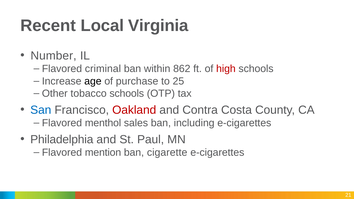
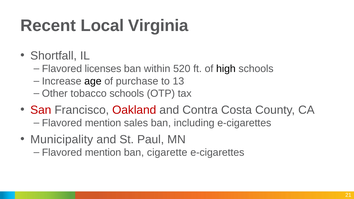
Number: Number -> Shortfall
criminal: criminal -> licenses
862: 862 -> 520
high colour: red -> black
25: 25 -> 13
San colour: blue -> red
menthol at (103, 123): menthol -> mention
Philadelphia: Philadelphia -> Municipality
